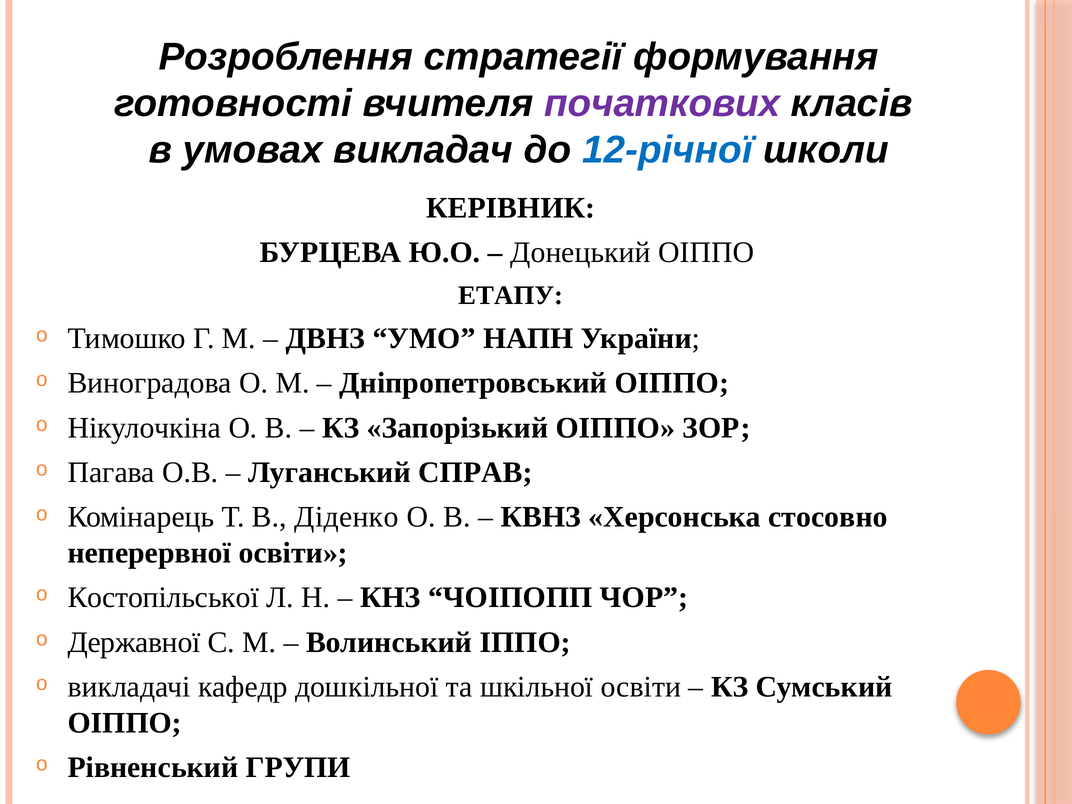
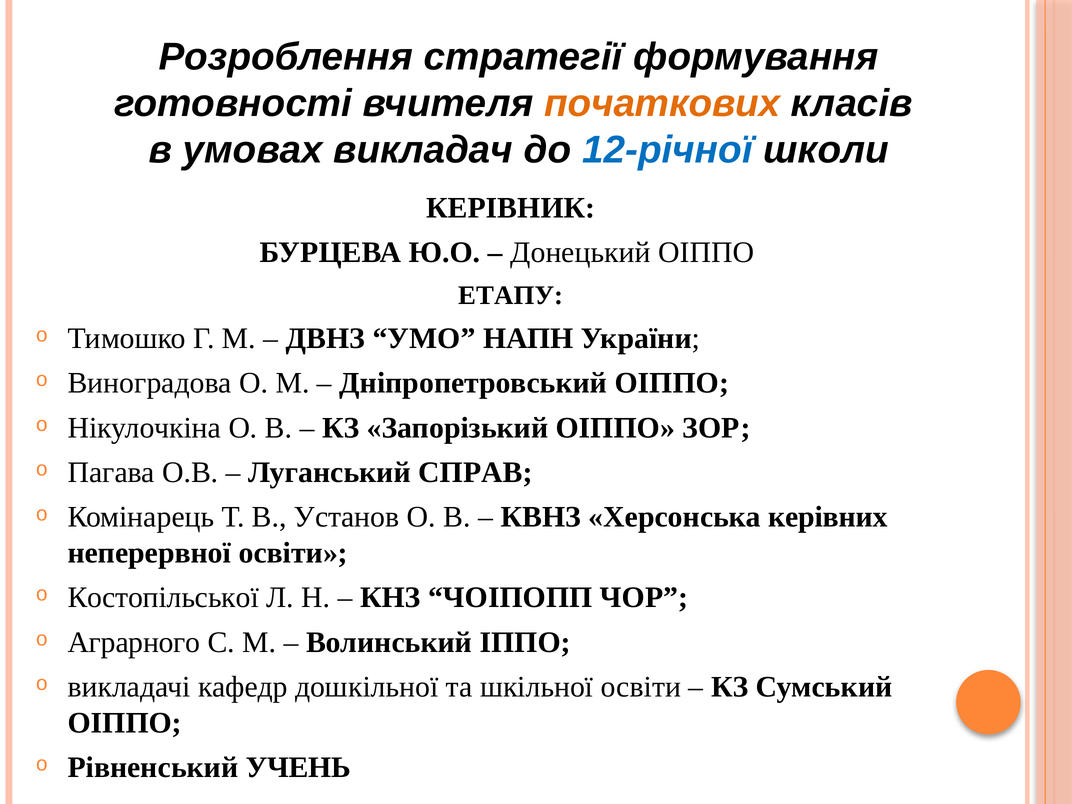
початкових colour: purple -> orange
Діденко: Діденко -> Установ
стосовно: стосовно -> керівних
Державної: Державної -> Аграрного
ГРУПИ: ГРУПИ -> УЧЕНЬ
